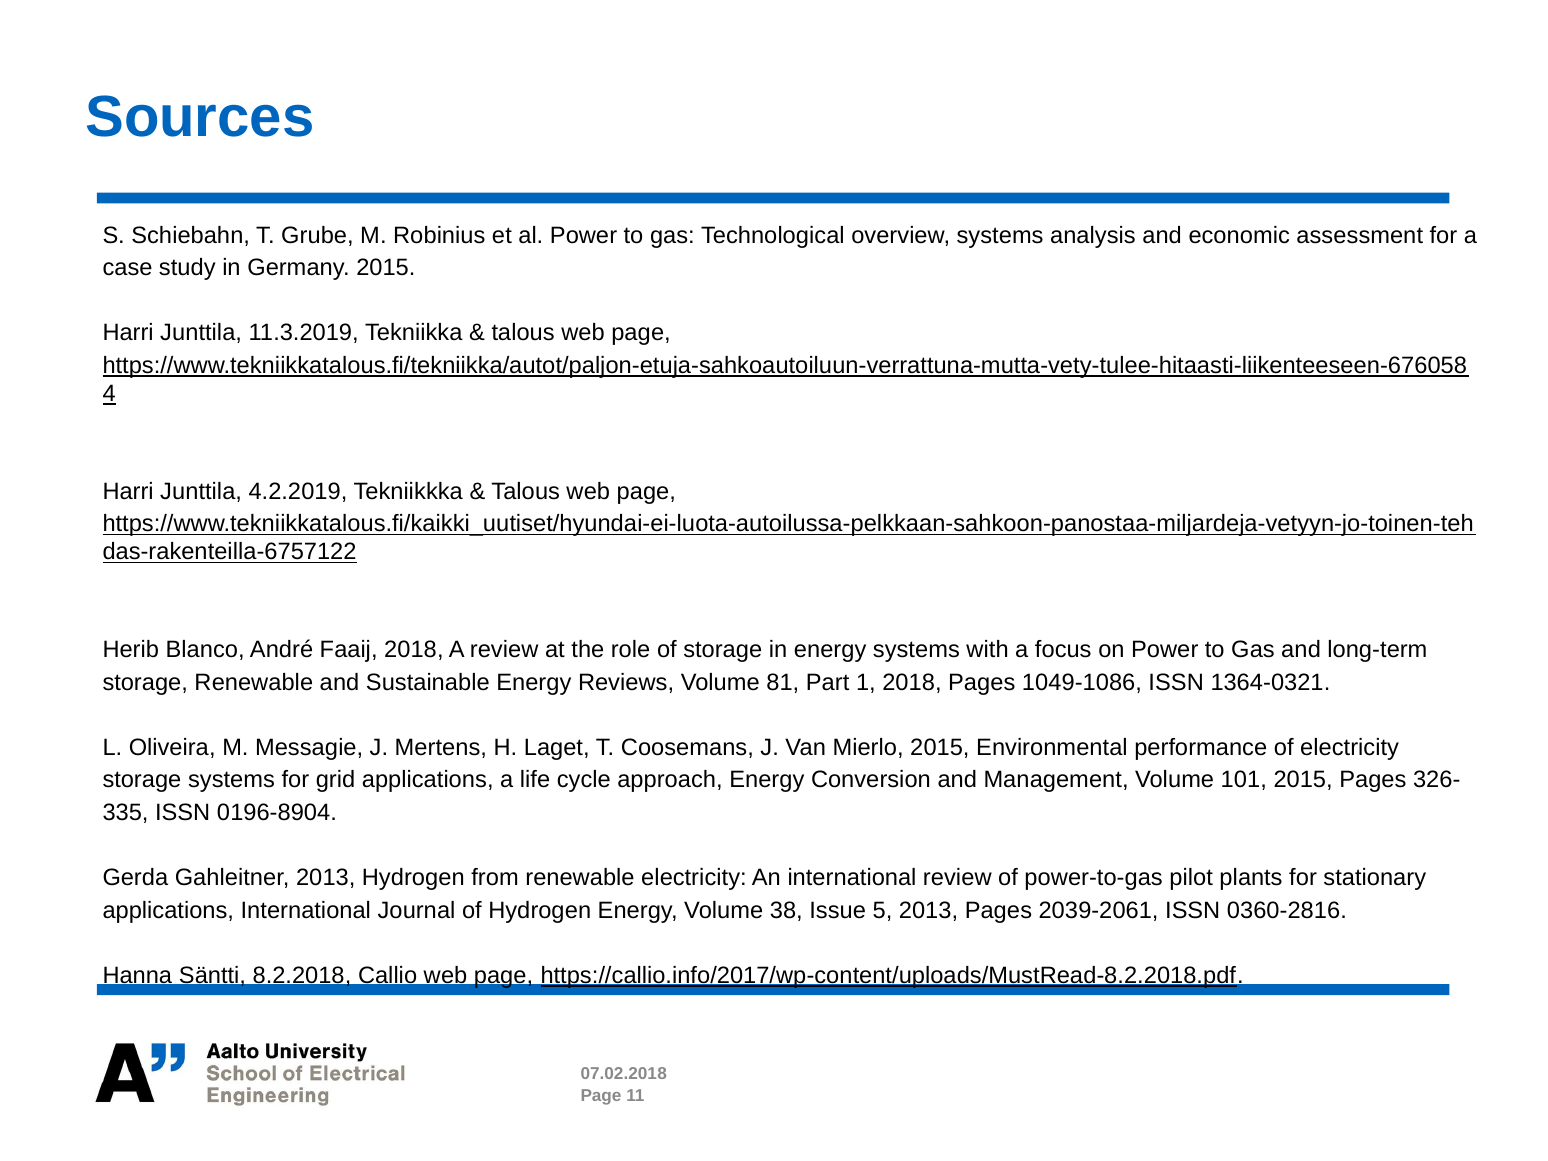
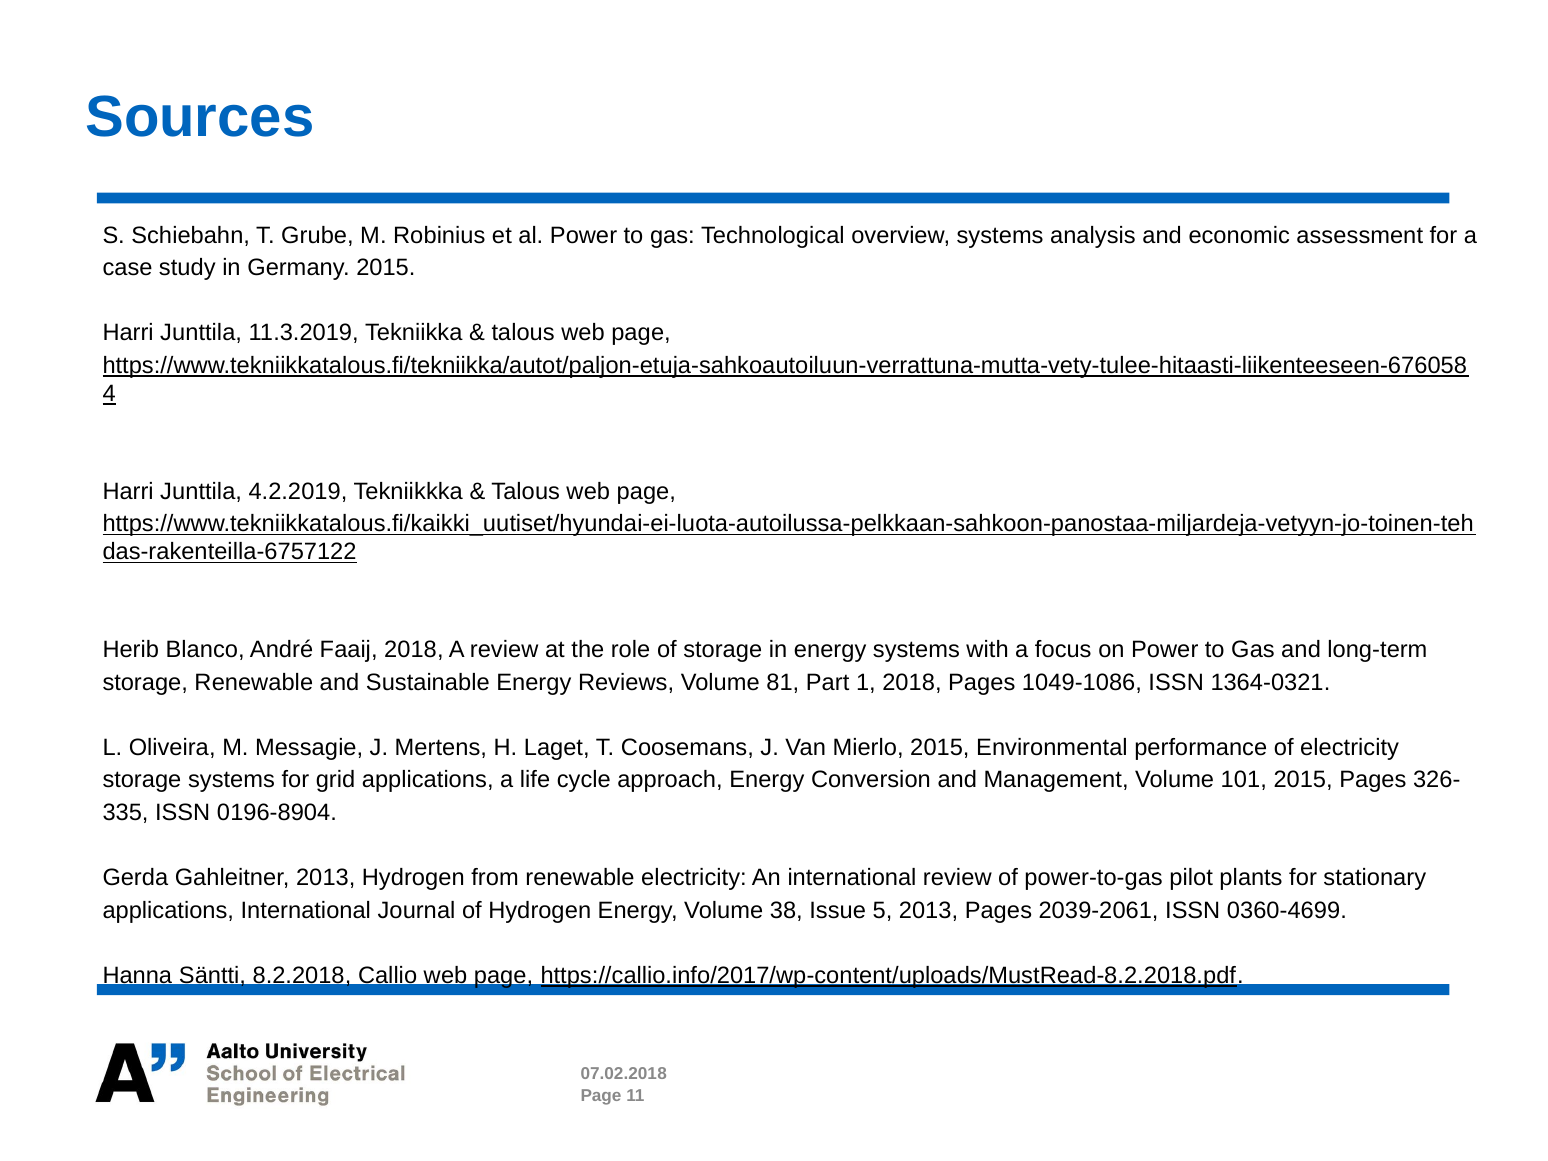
0360-2816: 0360-2816 -> 0360-4699
